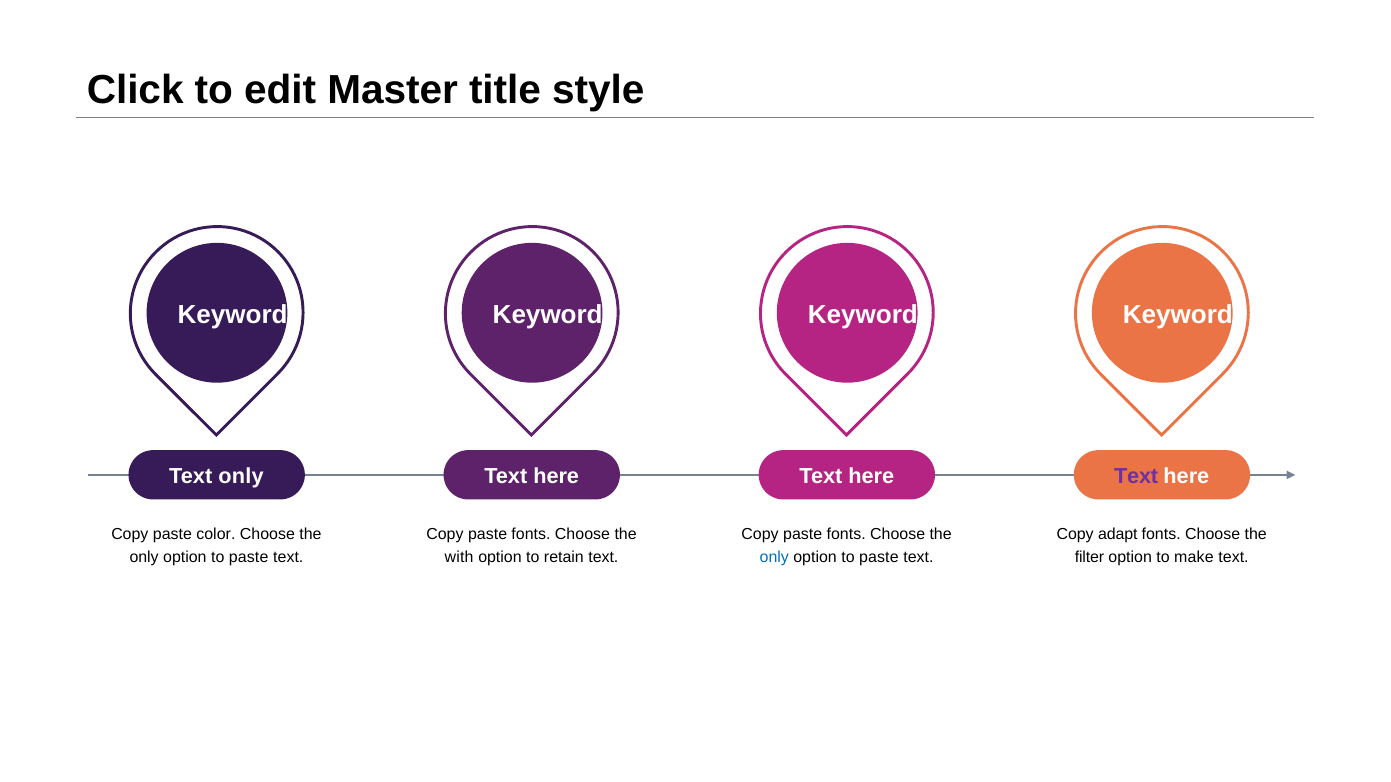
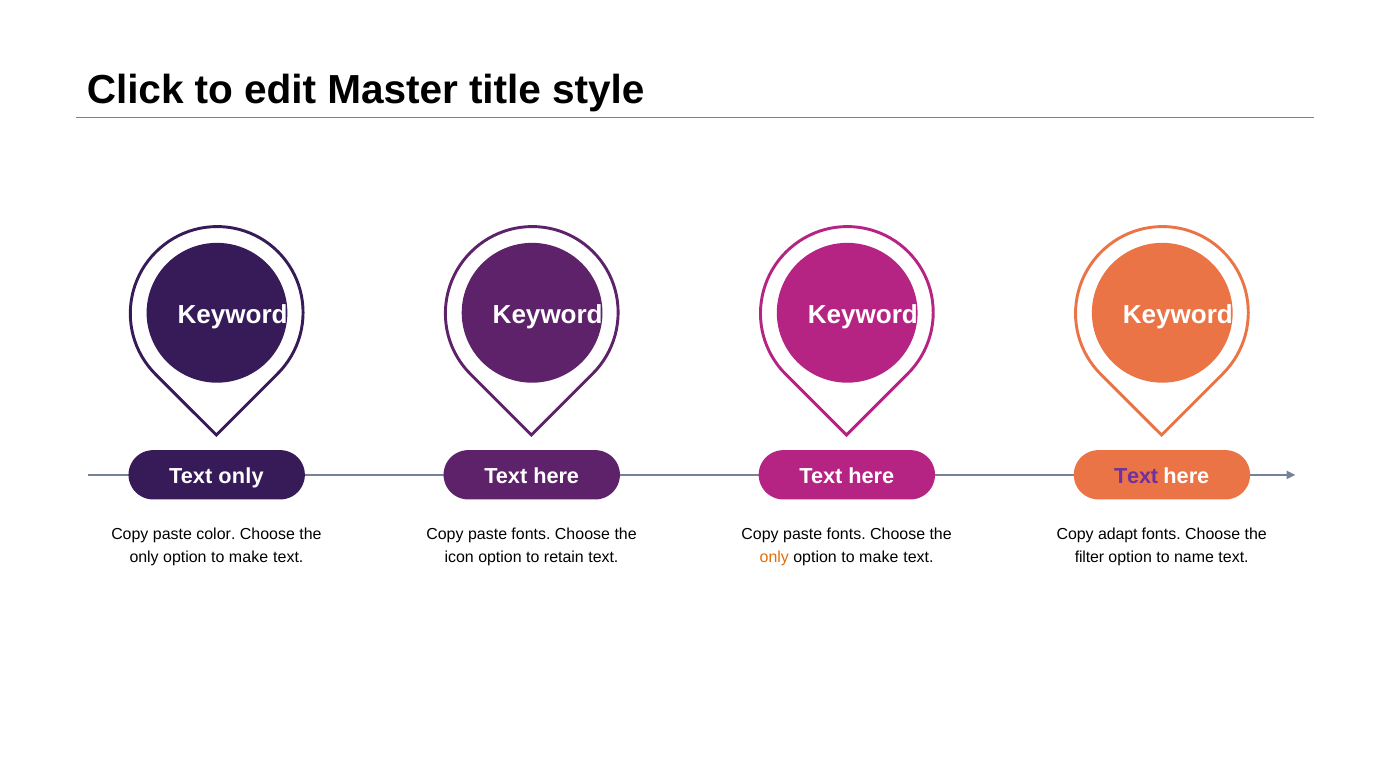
paste at (249, 558): paste -> make
with: with -> icon
only at (774, 558) colour: blue -> orange
paste at (879, 558): paste -> make
make: make -> name
